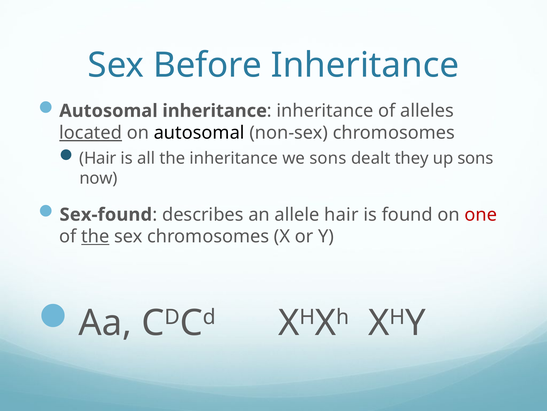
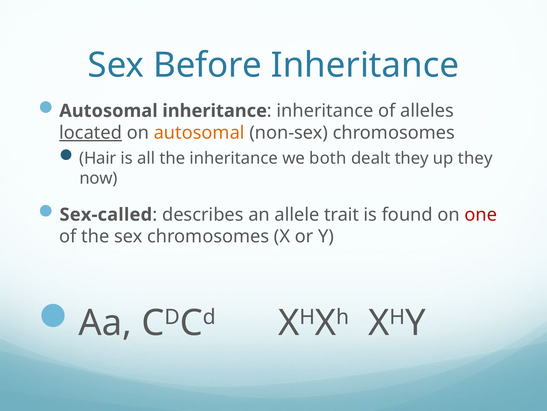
autosomal at (199, 133) colour: black -> orange
we sons: sons -> both
up sons: sons -> they
Sex-found: Sex-found -> Sex-called
allele hair: hair -> trait
the at (95, 236) underline: present -> none
